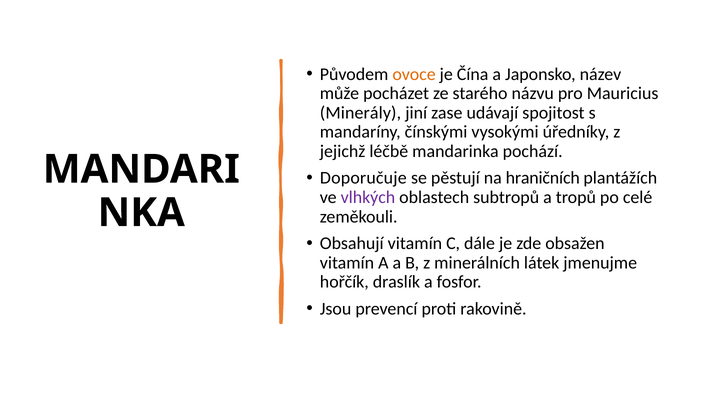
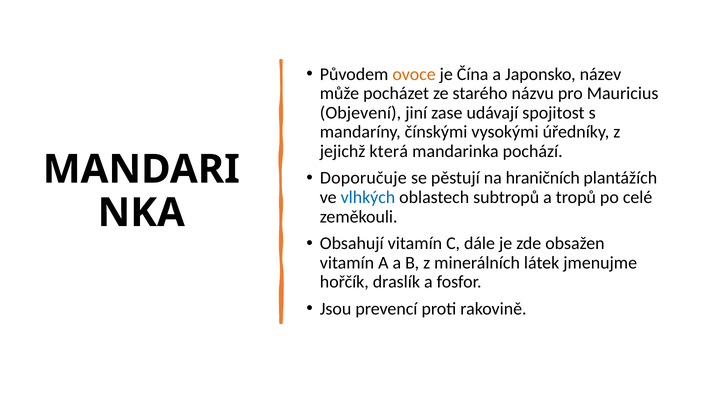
Minerály: Minerály -> Objevení
léčbě: léčbě -> která
vlhkých colour: purple -> blue
